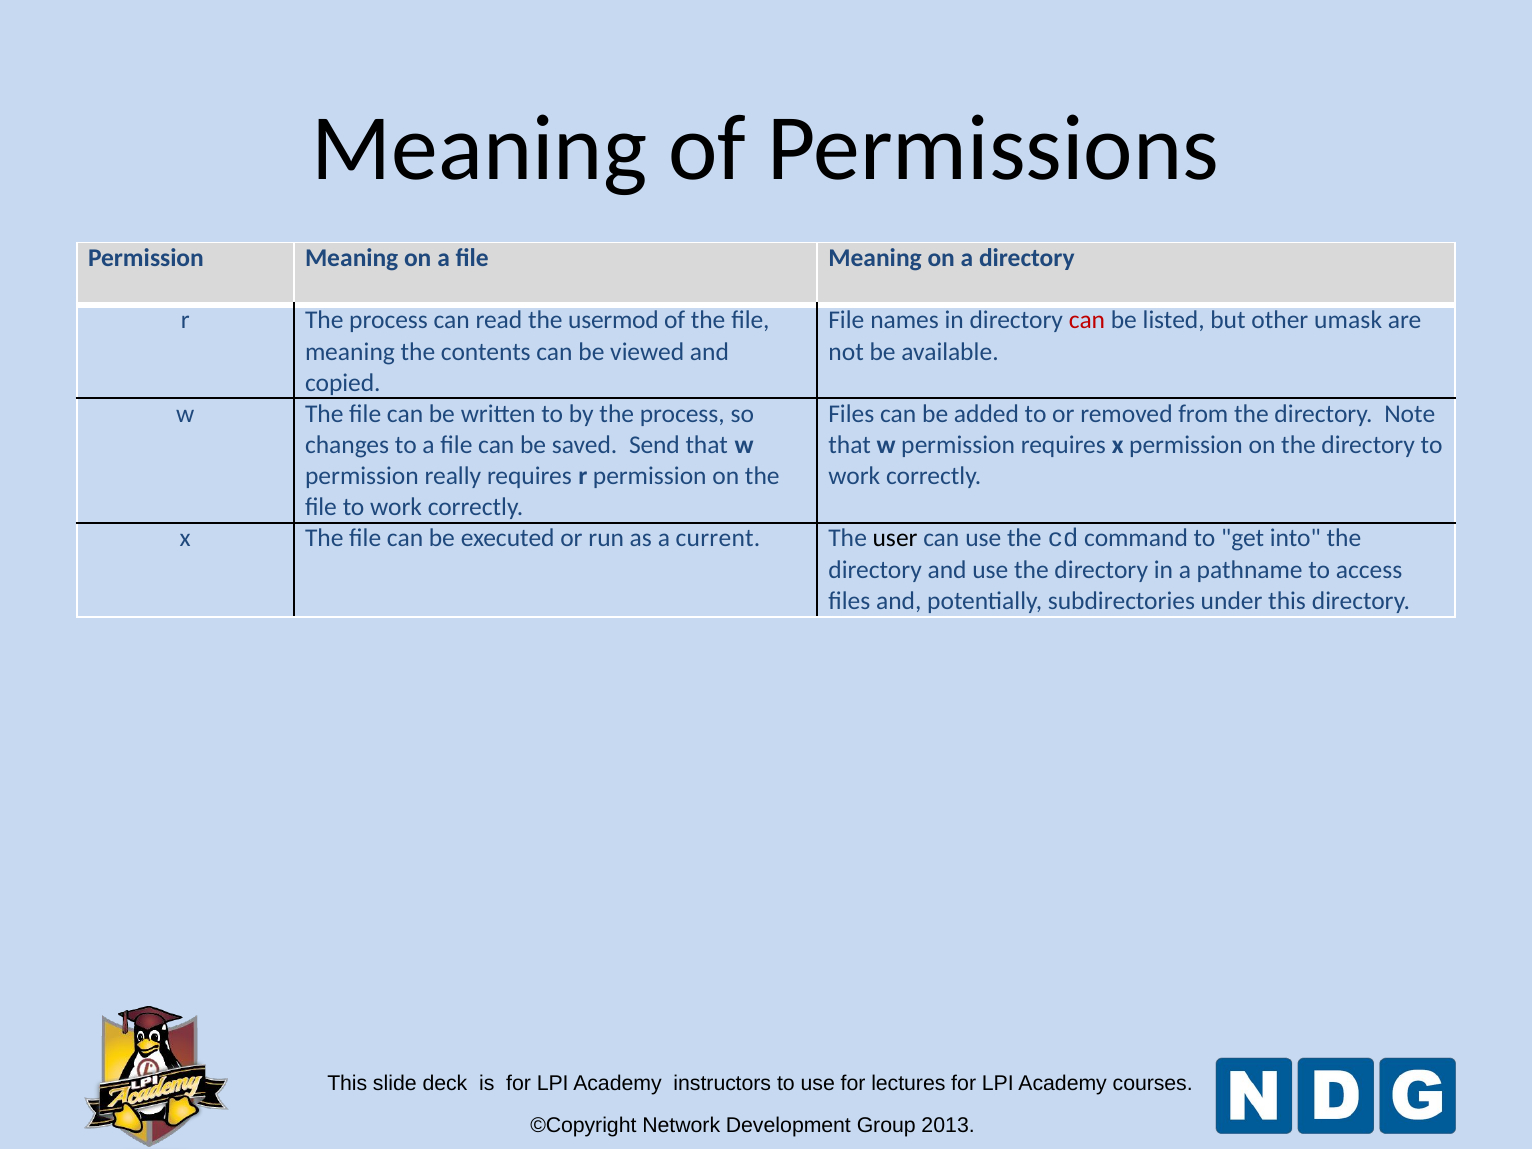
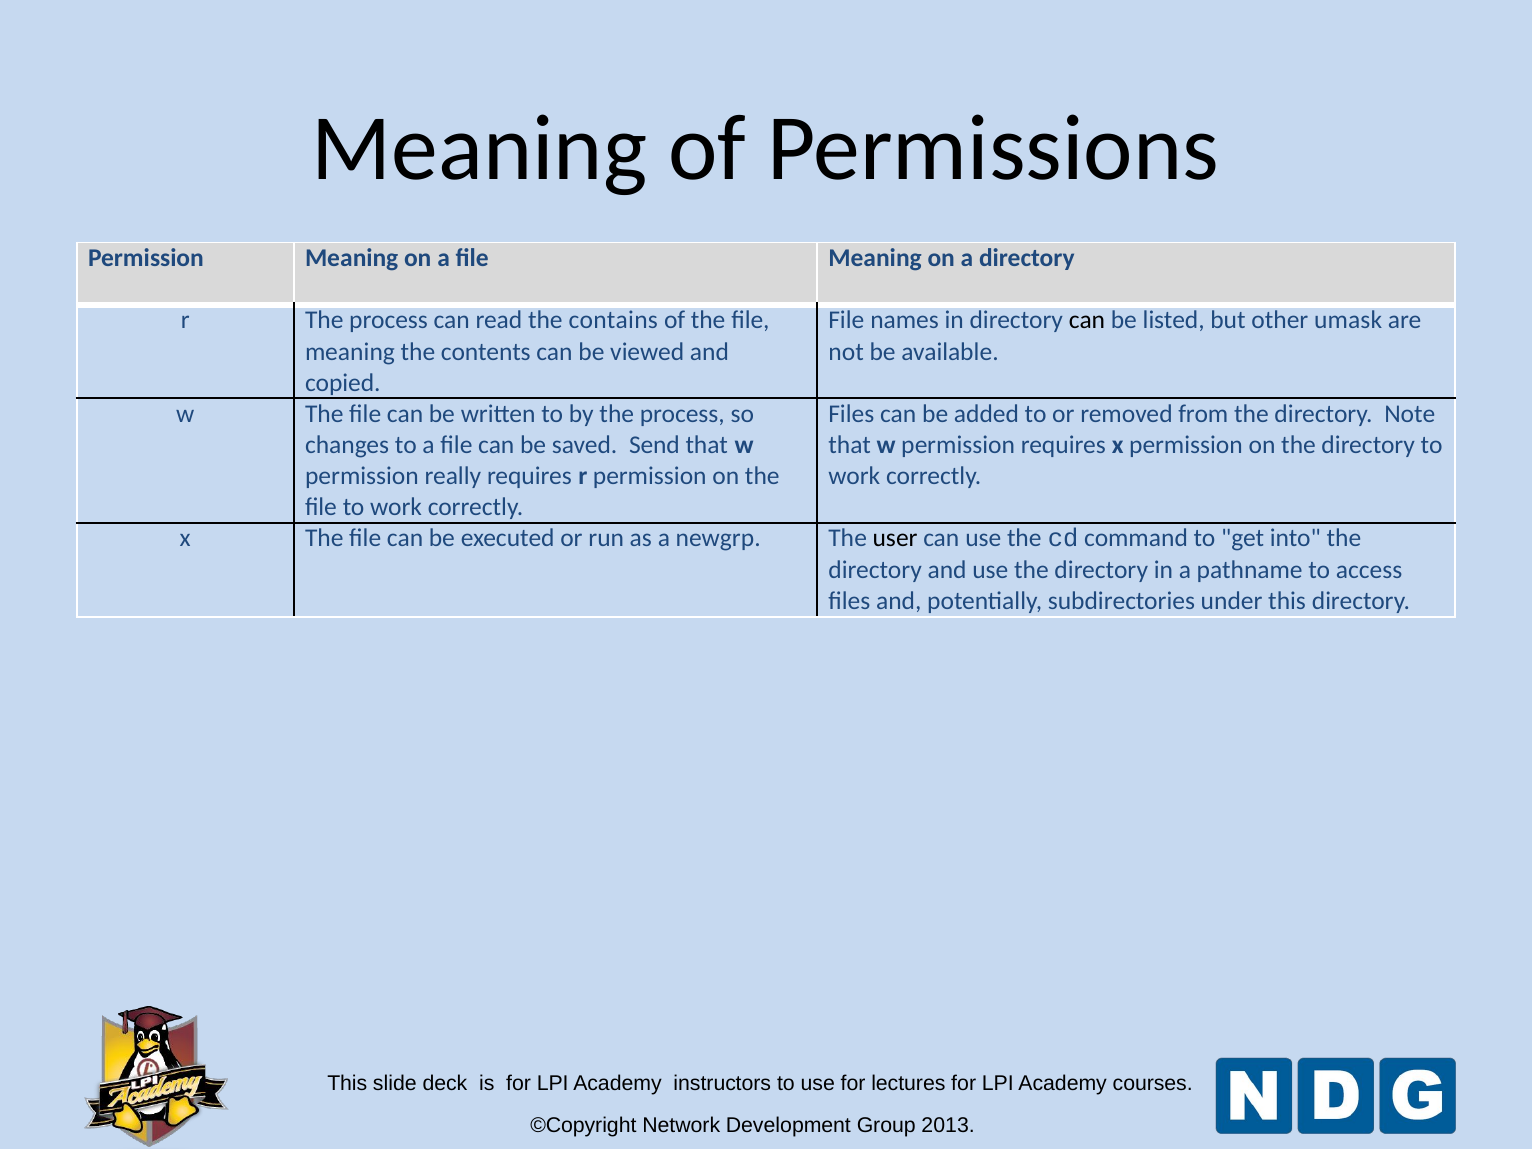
usermod: usermod -> contains
can at (1087, 321) colour: red -> black
current: current -> newgrp
